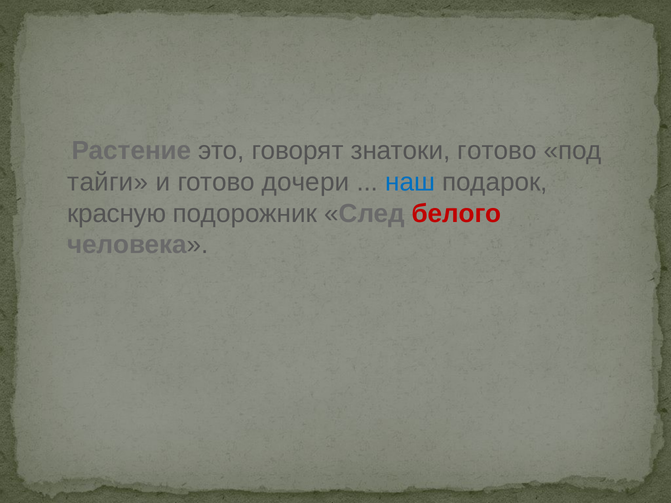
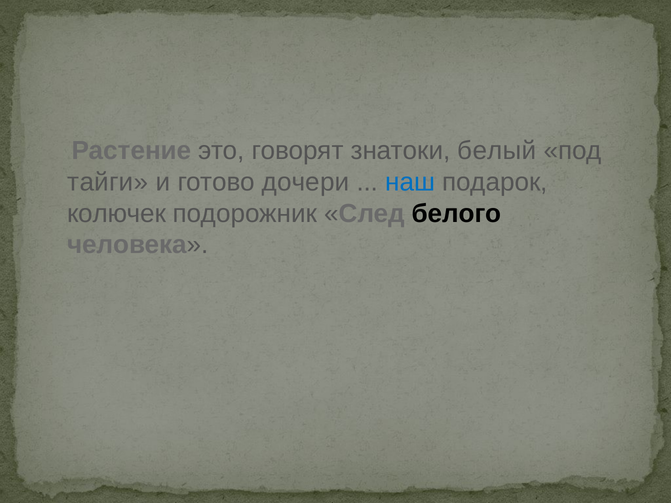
знатоки готово: готово -> белый
красную: красную -> колючек
белого colour: red -> black
